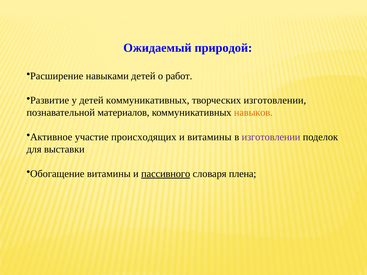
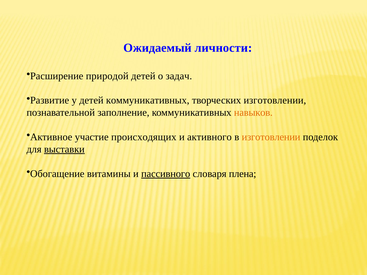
природой: природой -> личности
навыками: навыками -> природой
работ: работ -> задач
материалов: материалов -> заполнение
и витамины: витамины -> активного
изготовлении at (271, 137) colour: purple -> orange
выставки underline: none -> present
